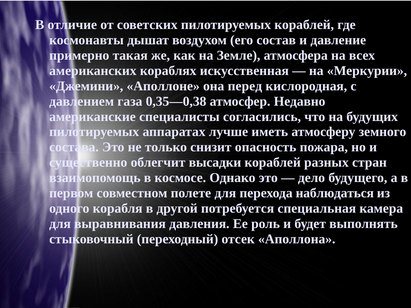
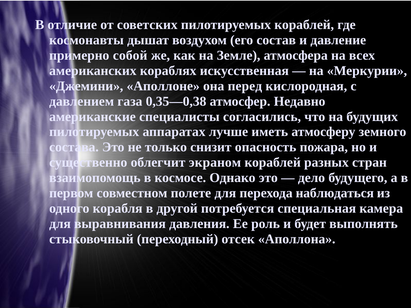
такая: такая -> собой
высадки: высадки -> экраном
